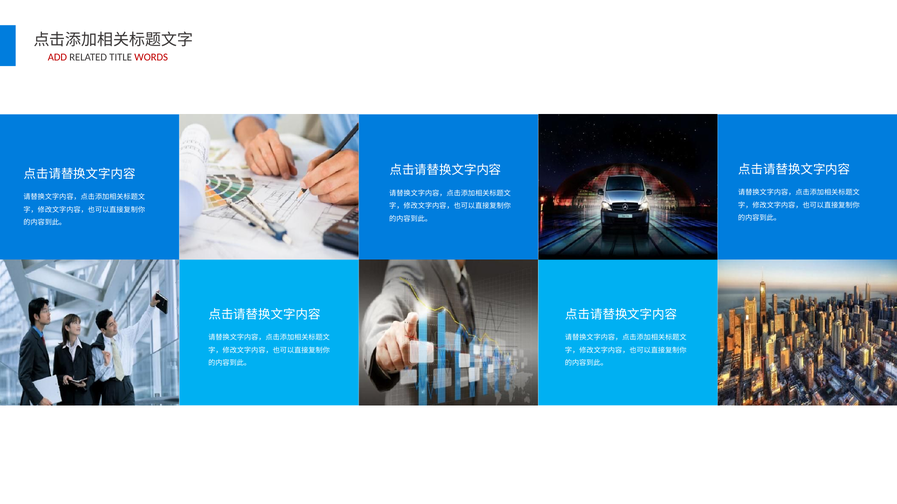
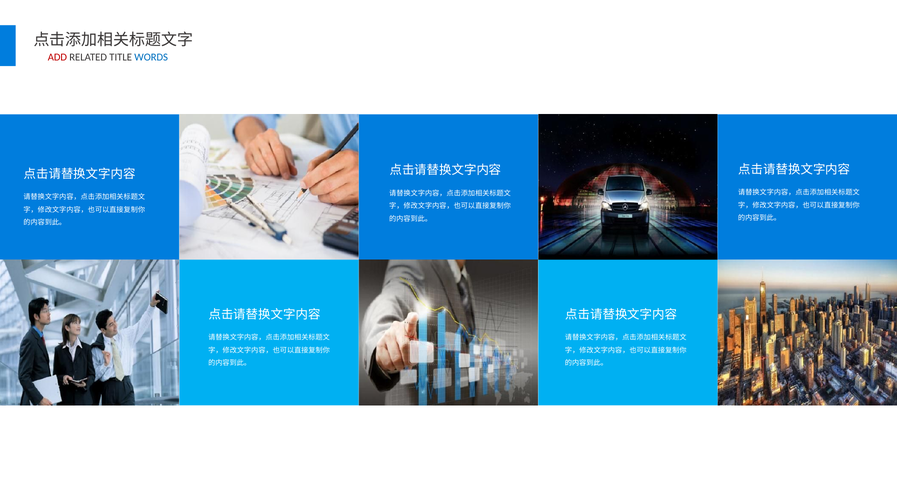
WORDS colour: red -> blue
